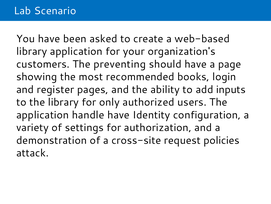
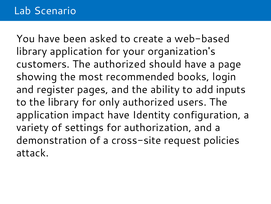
The preventing: preventing -> authorized
handle: handle -> impact
